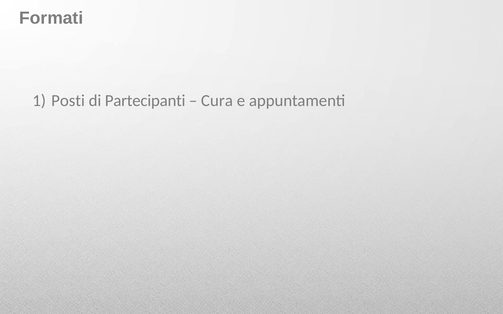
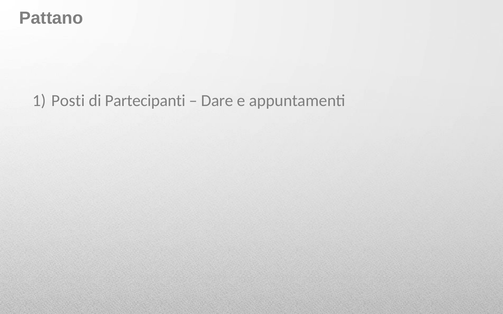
Formati: Formati -> Pattano
Cura: Cura -> Dare
